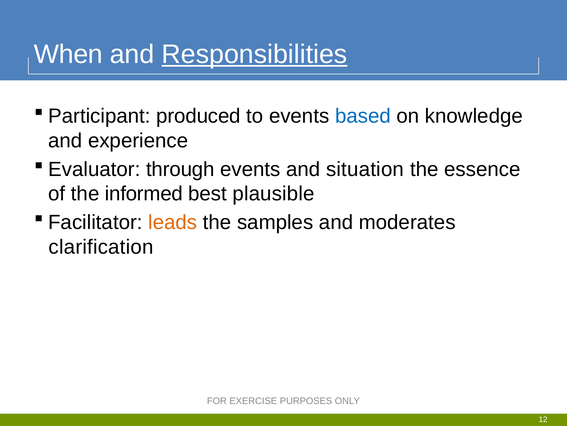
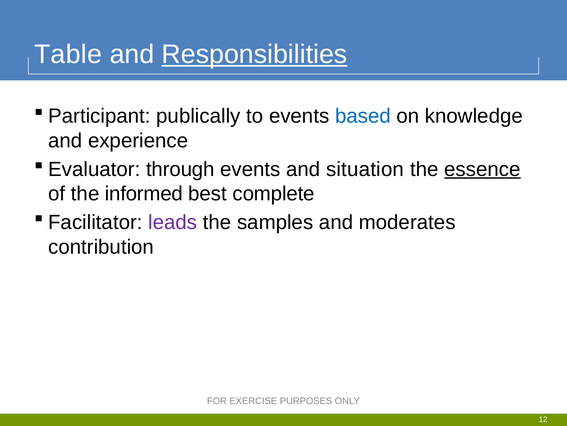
When: When -> Table
produced: produced -> publically
essence underline: none -> present
plausible: plausible -> complete
leads colour: orange -> purple
clarification: clarification -> contribution
